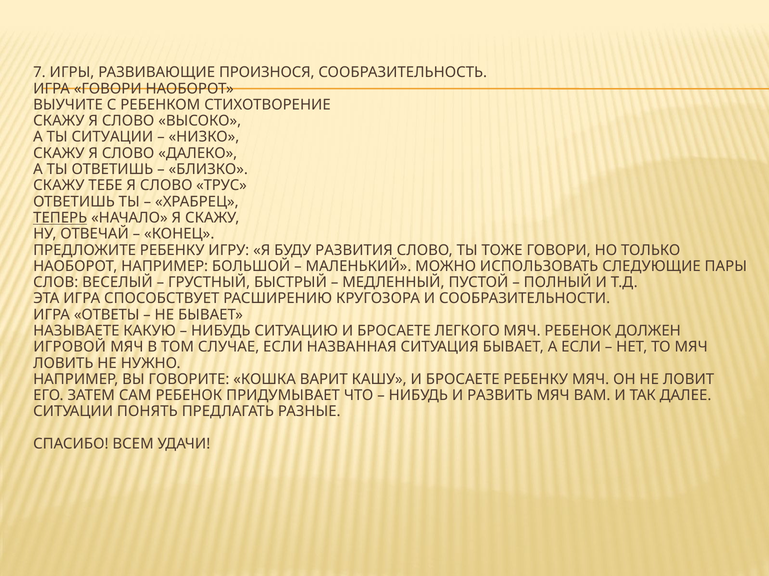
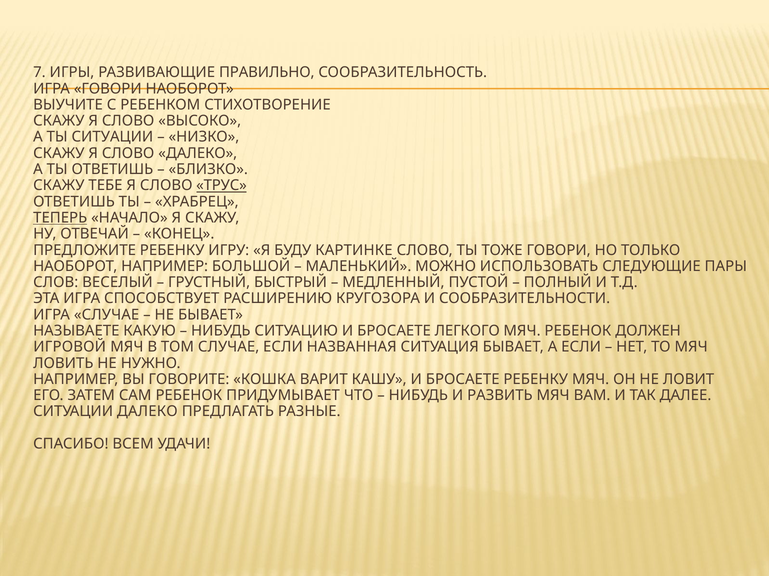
ПРОИЗНОСЯ: ПРОИЗНОСЯ -> ПРАВИЛЬНО
ТРУС underline: none -> present
РАЗВИТИЯ: РАЗВИТИЯ -> КАРТИНКЕ
ИГРА ОТВЕТЫ: ОТВЕТЫ -> СЛУЧАЕ
СИТУАЦИИ ПОНЯТЬ: ПОНЯТЬ -> ДАЛЕКО
